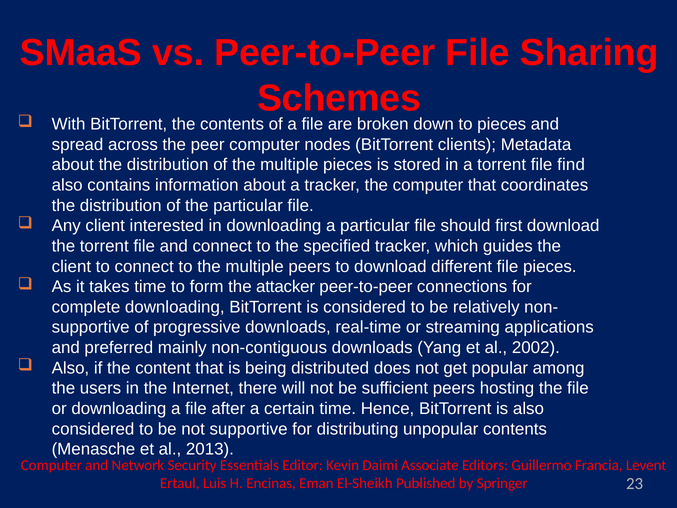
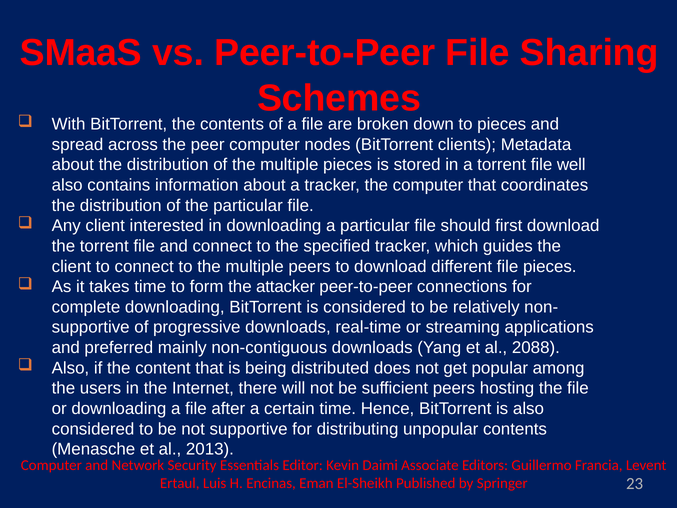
find: find -> well
2002: 2002 -> 2088
